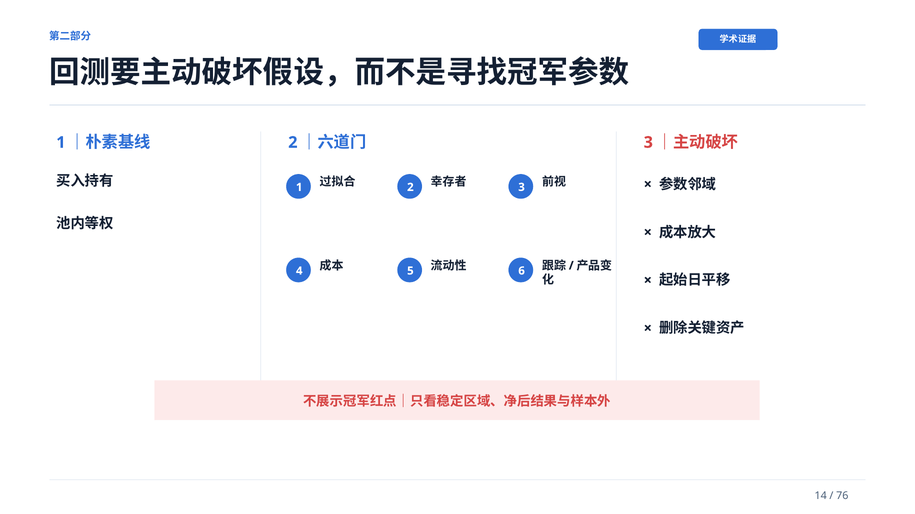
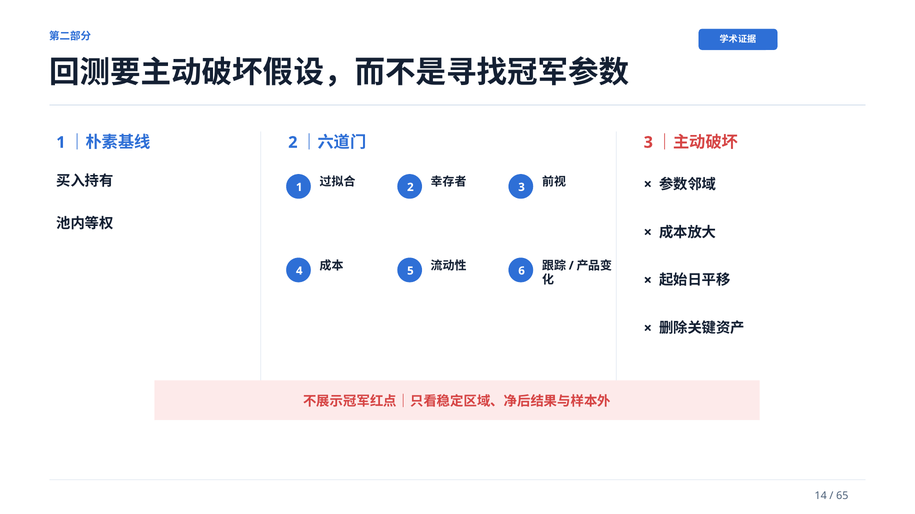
76: 76 -> 65
